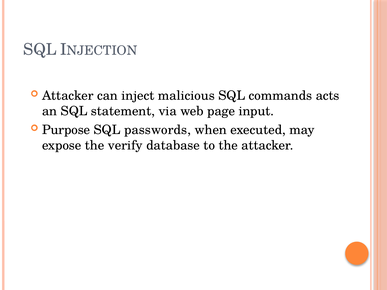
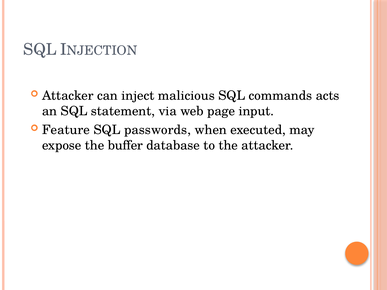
Purpose: Purpose -> Feature
verify: verify -> buffer
